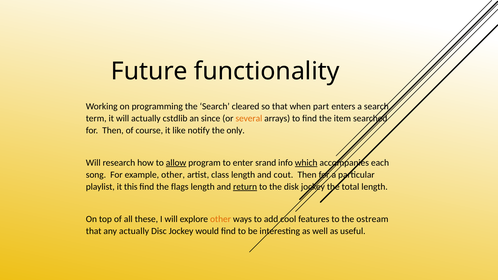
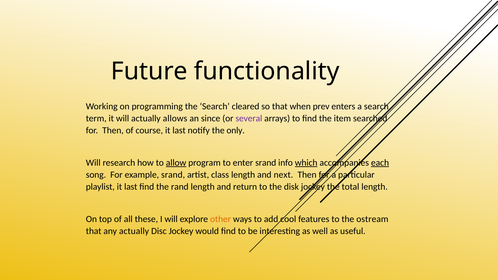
part: part -> prev
cstdlib: cstdlib -> allows
several colour: orange -> purple
course it like: like -> last
each underline: none -> present
example other: other -> srand
cout: cout -> next
playlist it this: this -> last
flags: flags -> rand
return underline: present -> none
